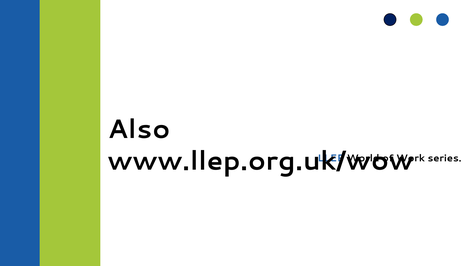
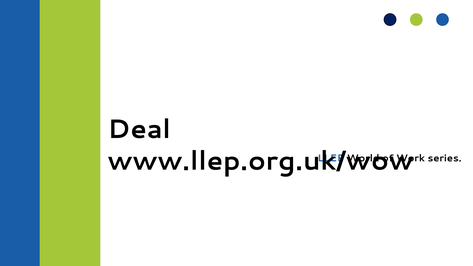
Also: Also -> Deal
